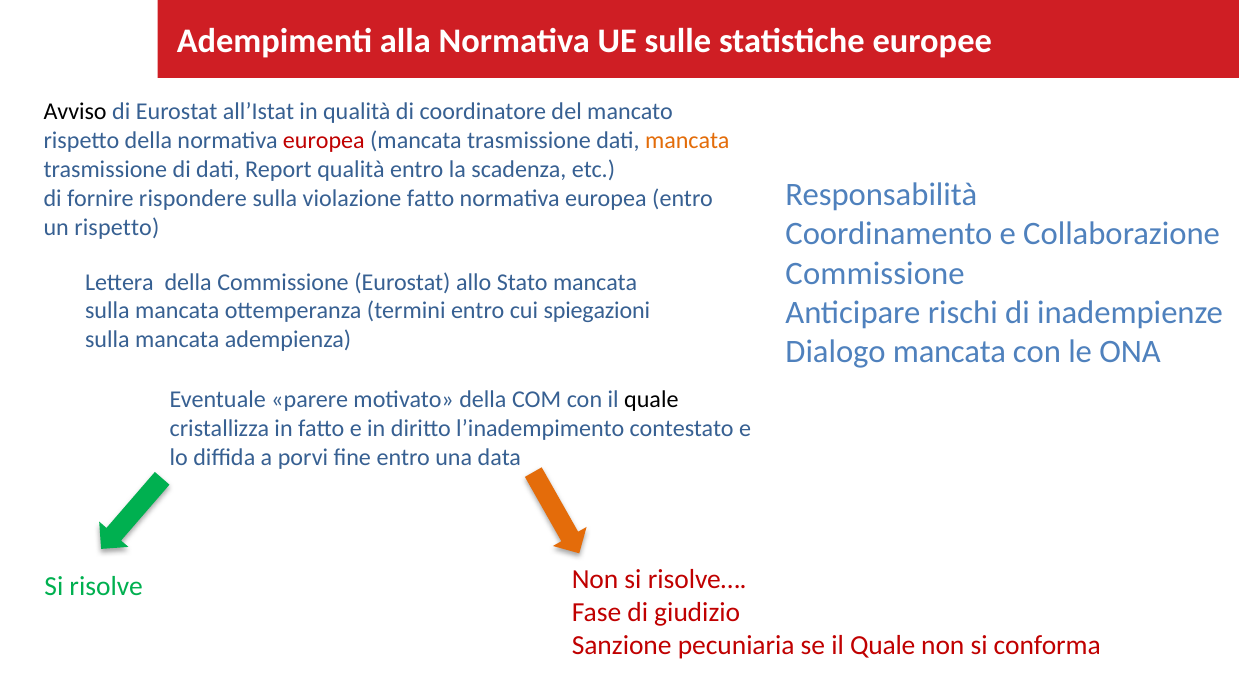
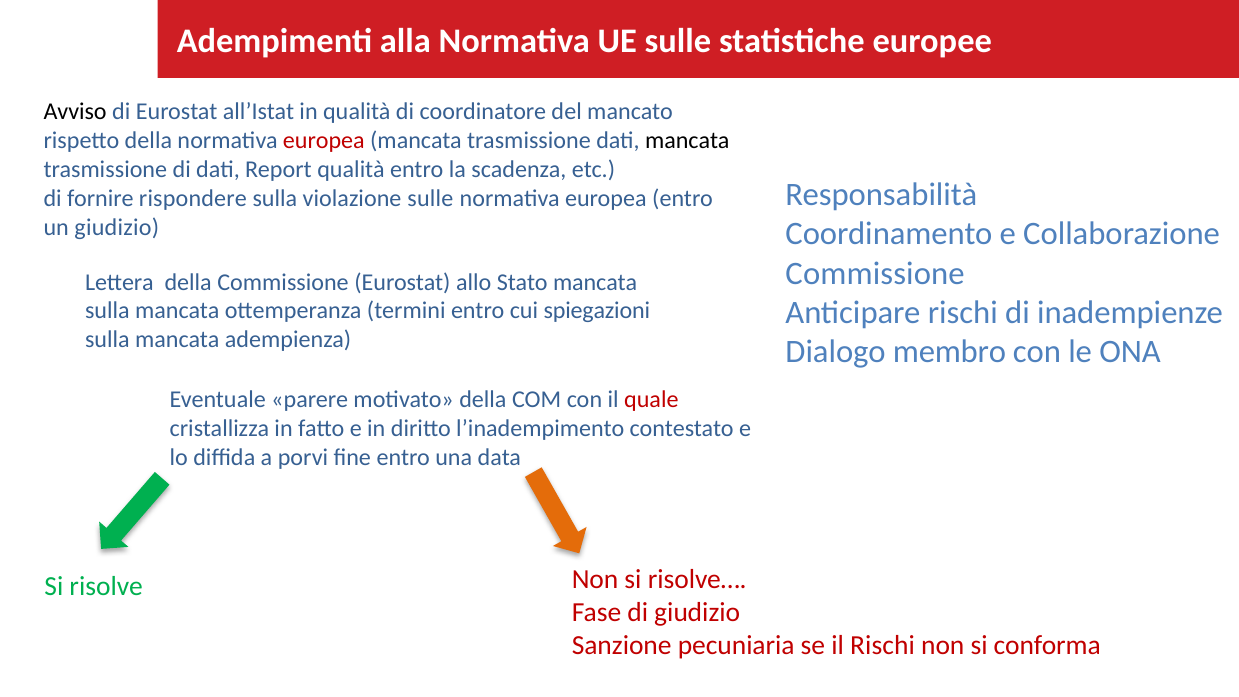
mancata at (687, 140) colour: orange -> black
violazione fatto: fatto -> sulle
un rispetto: rispetto -> giudizio
Dialogo mancata: mancata -> membro
quale at (651, 400) colour: black -> red
se il Quale: Quale -> Rischi
